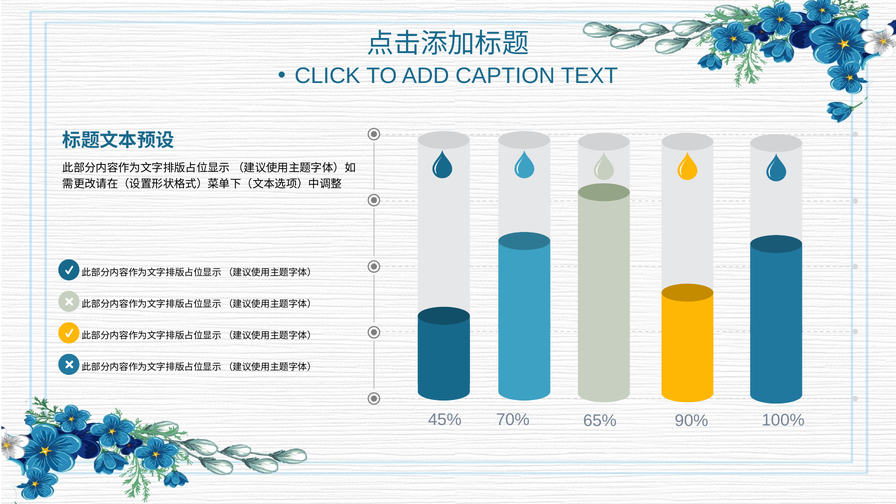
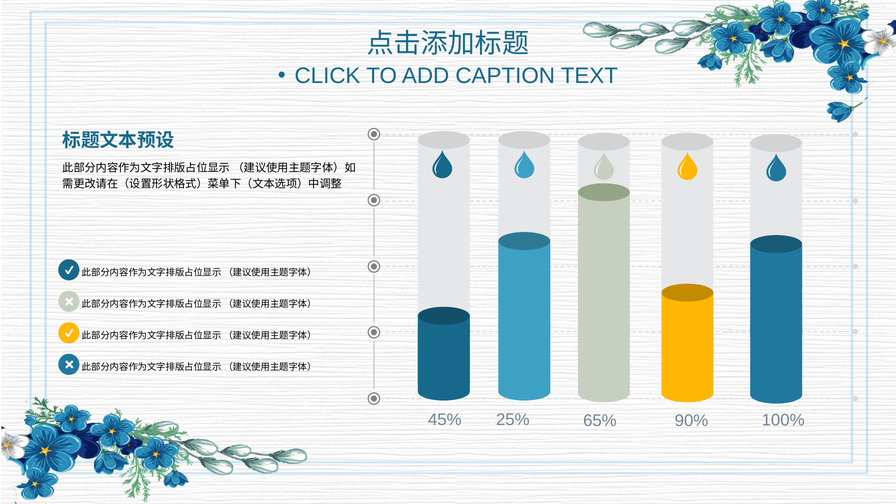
70%: 70% -> 25%
